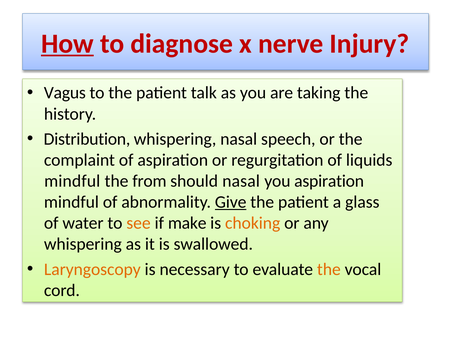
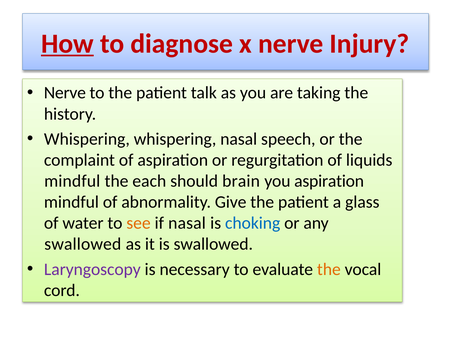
Vagus at (65, 93): Vagus -> Nerve
Distribution at (87, 139): Distribution -> Whispering
from: from -> each
should nasal: nasal -> brain
Give underline: present -> none
if make: make -> nasal
choking colour: orange -> blue
whispering at (83, 244): whispering -> swallowed
Laryngoscopy colour: orange -> purple
